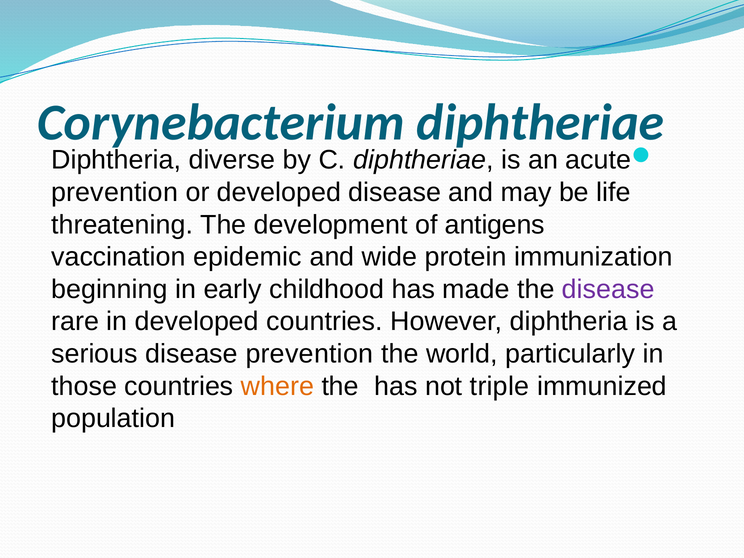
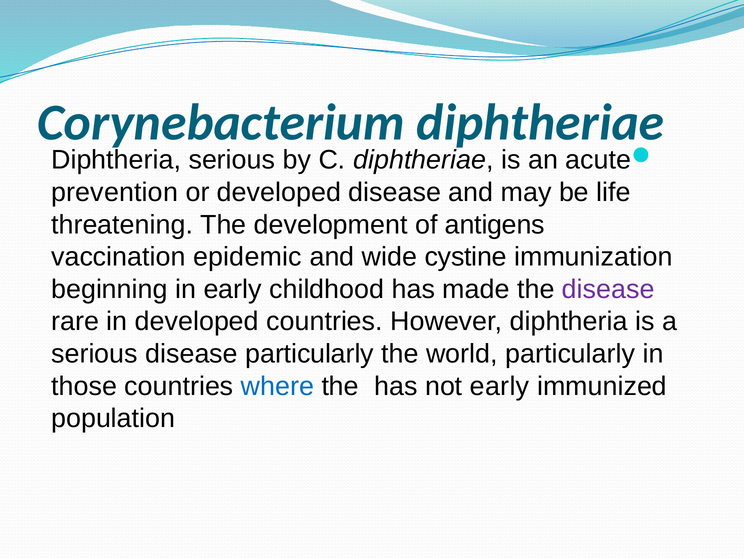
Diphtheria diverse: diverse -> serious
protein: protein -> cystine
disease prevention: prevention -> particularly
where colour: orange -> blue
not triple: triple -> early
